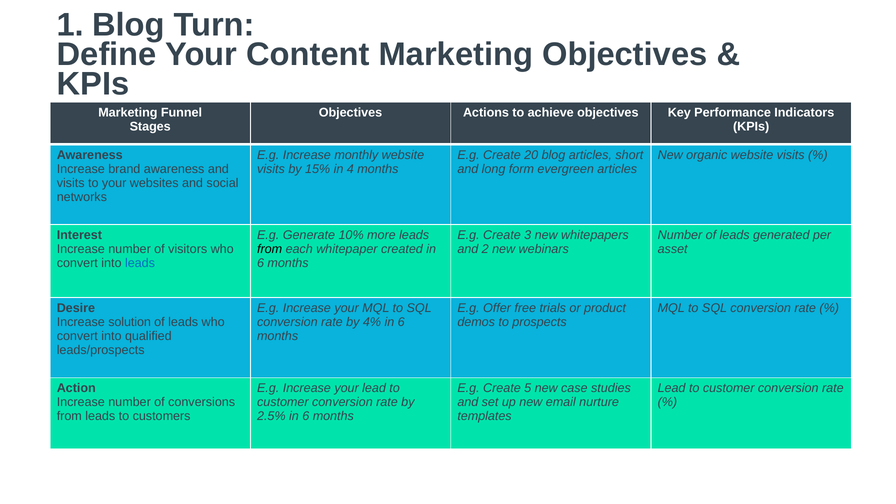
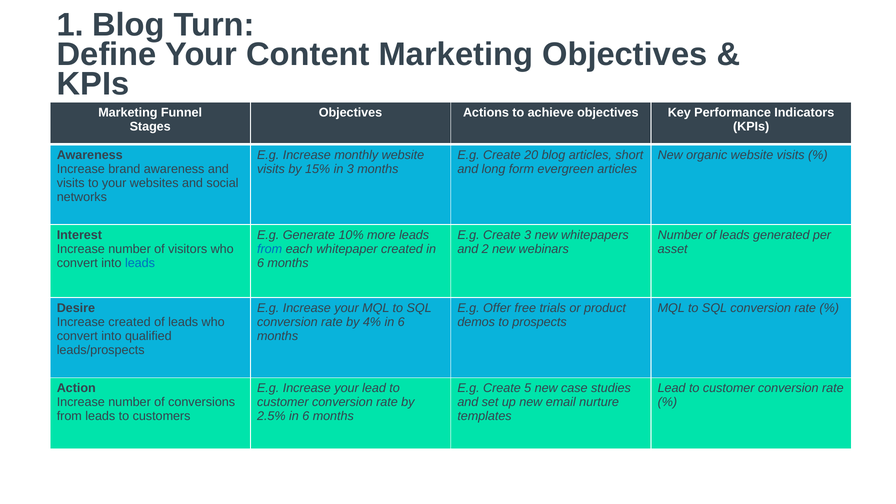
in 4: 4 -> 3
from at (270, 249) colour: black -> blue
Increase solution: solution -> created
